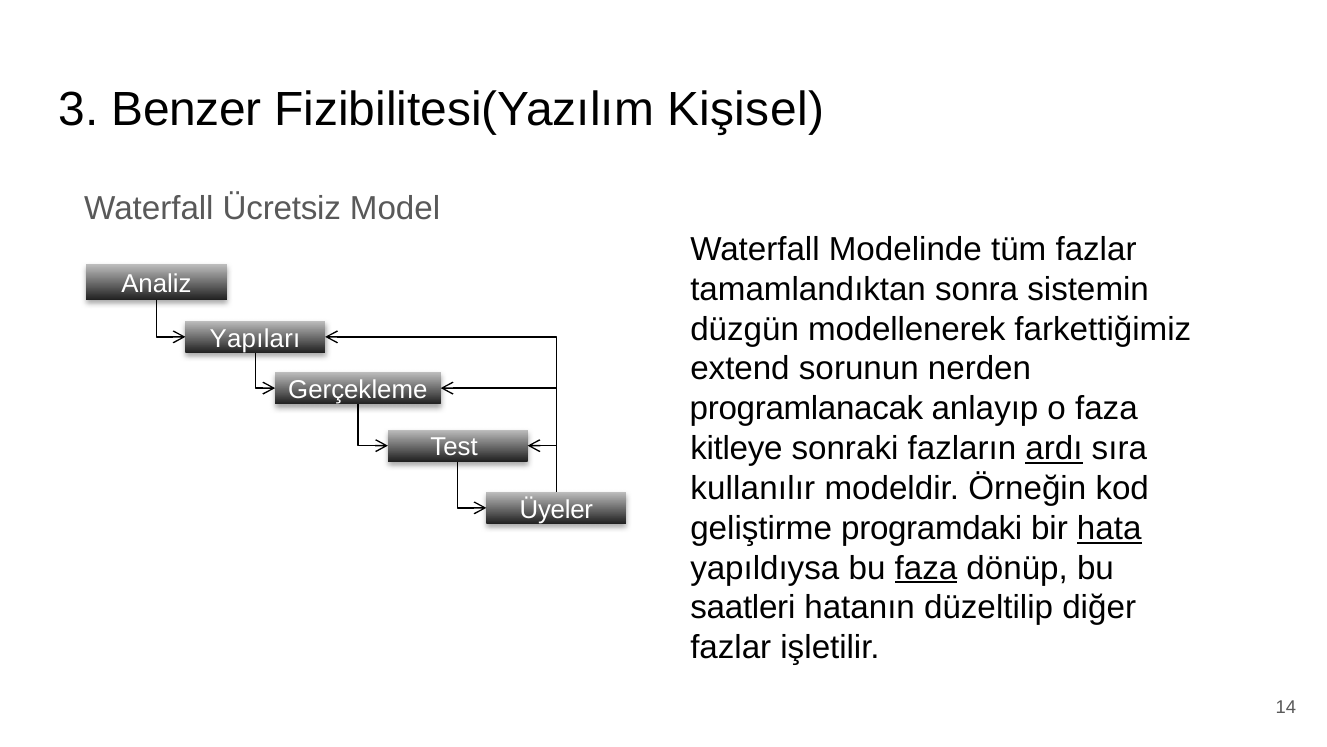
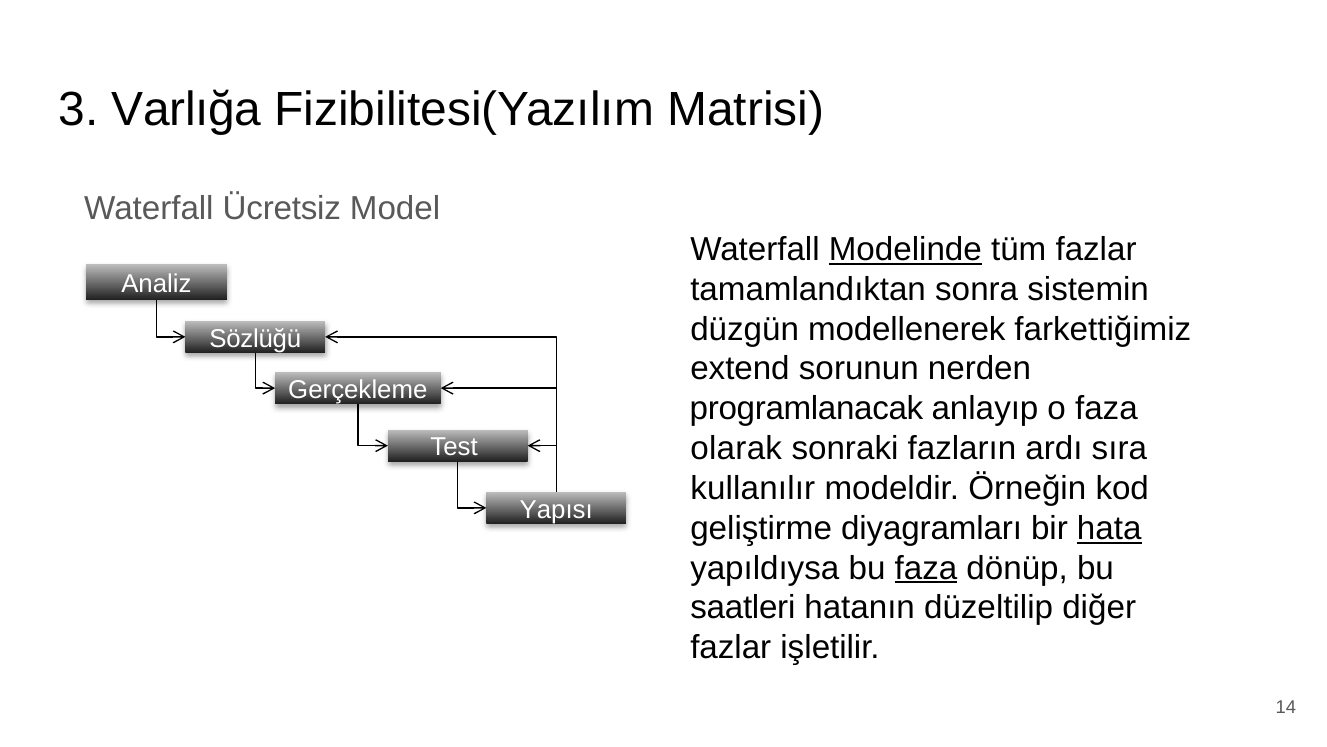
Benzer: Benzer -> Varlığa
Kişisel: Kişisel -> Matrisi
Modelinde underline: none -> present
Yapıları: Yapıları -> Sözlüğü
kitleye: kitleye -> olarak
ardı underline: present -> none
Üyeler: Üyeler -> Yapısı
programdaki: programdaki -> diyagramları
